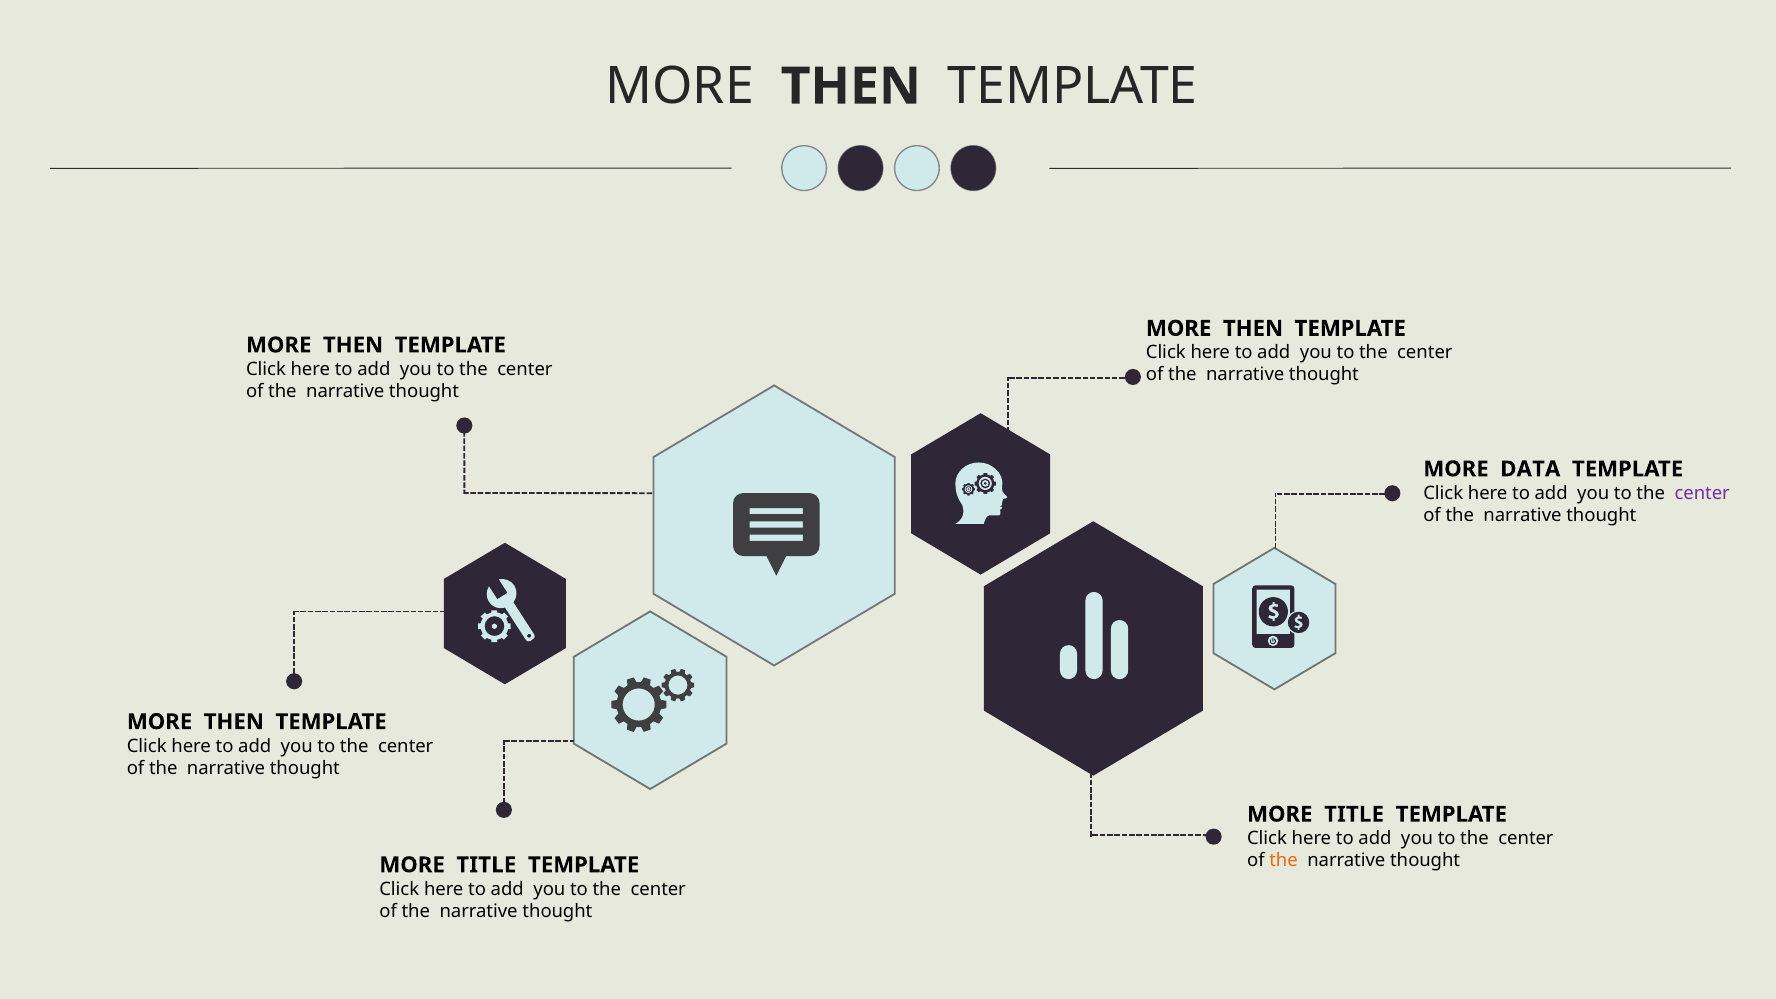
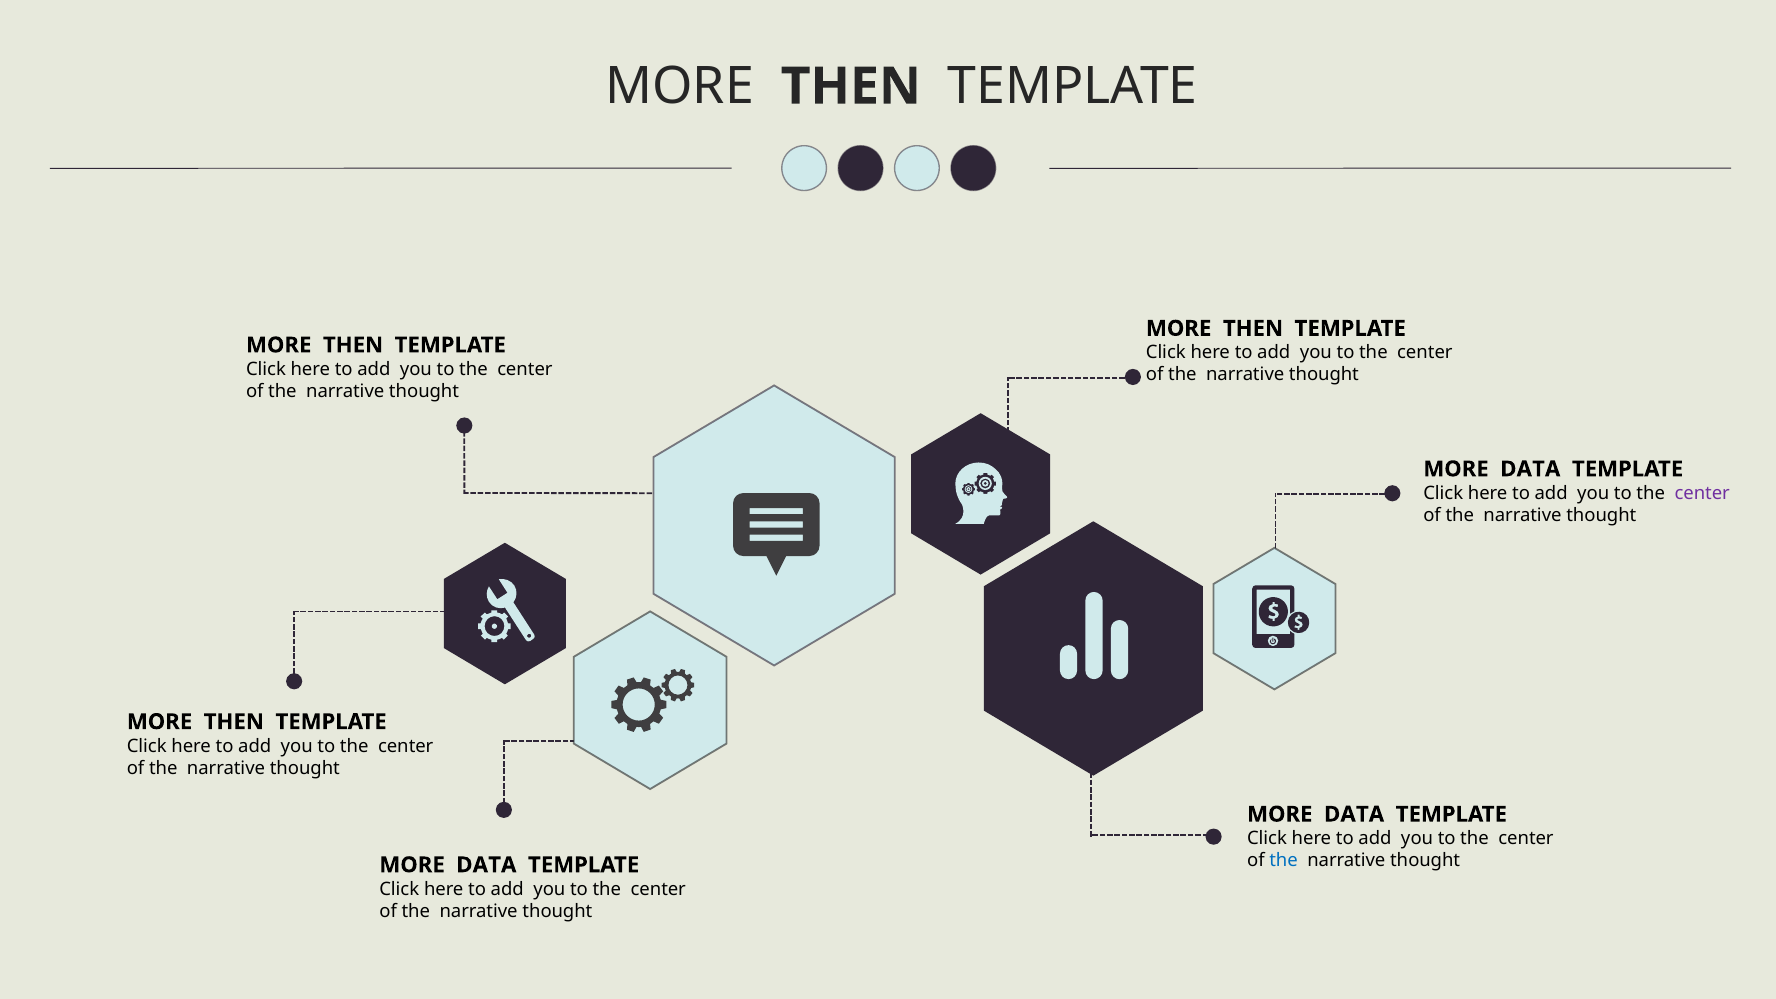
TITLE at (1354, 814): TITLE -> DATA
the at (1284, 861) colour: orange -> blue
TITLE at (486, 865): TITLE -> DATA
